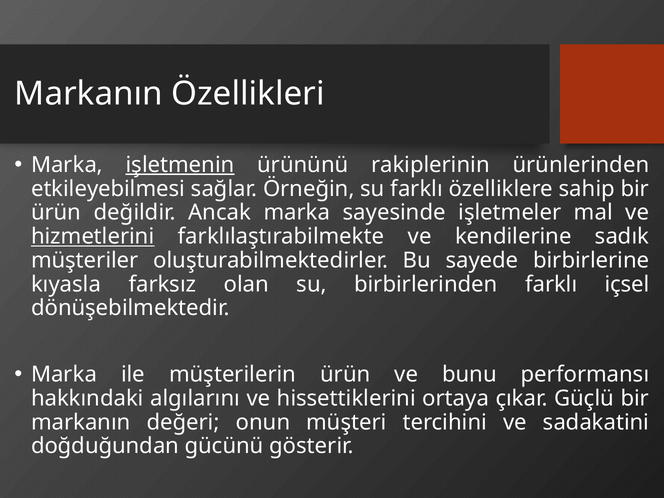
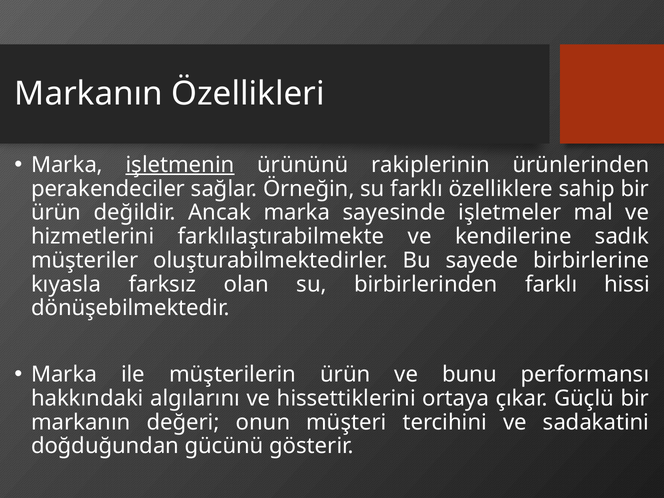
etkileyebilmesi: etkileyebilmesi -> perakendeciler
hizmetlerini underline: present -> none
içsel: içsel -> hissi
